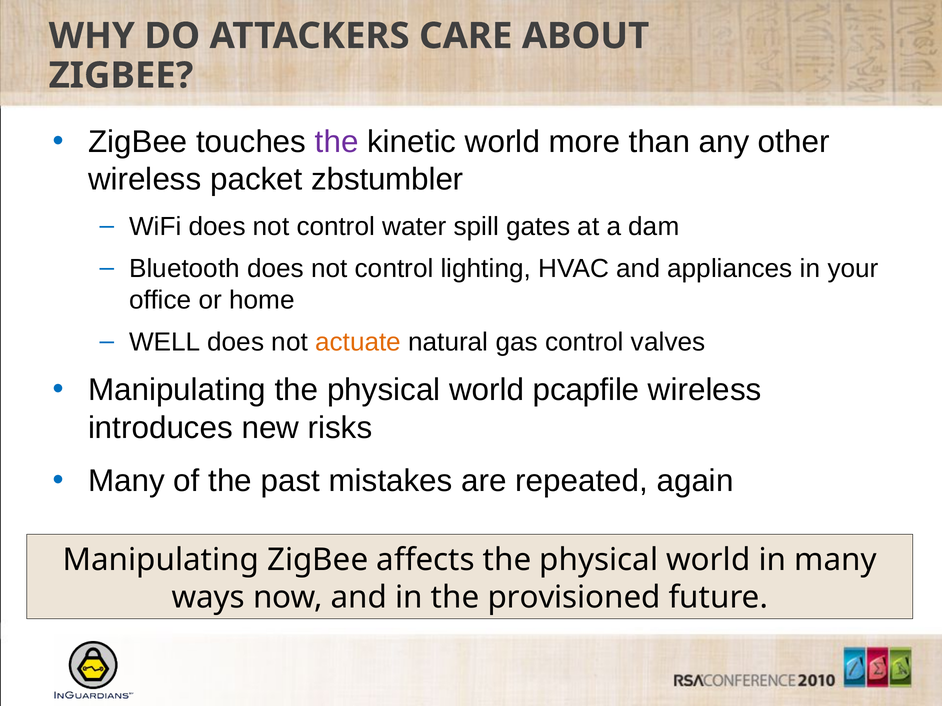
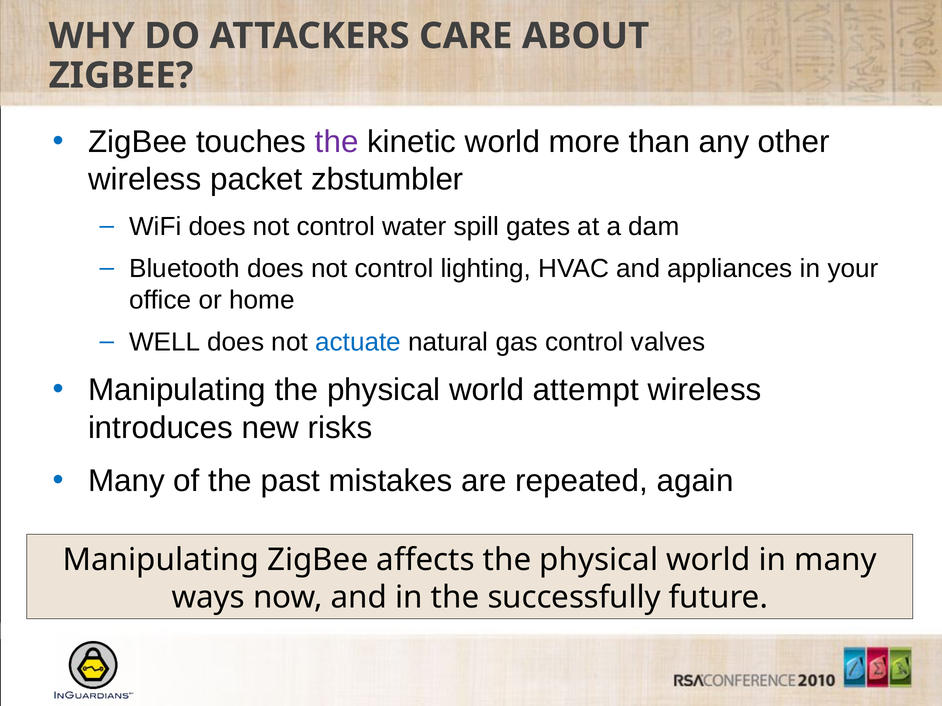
actuate colour: orange -> blue
pcapfile: pcapfile -> attempt
provisioned: provisioned -> successfully
